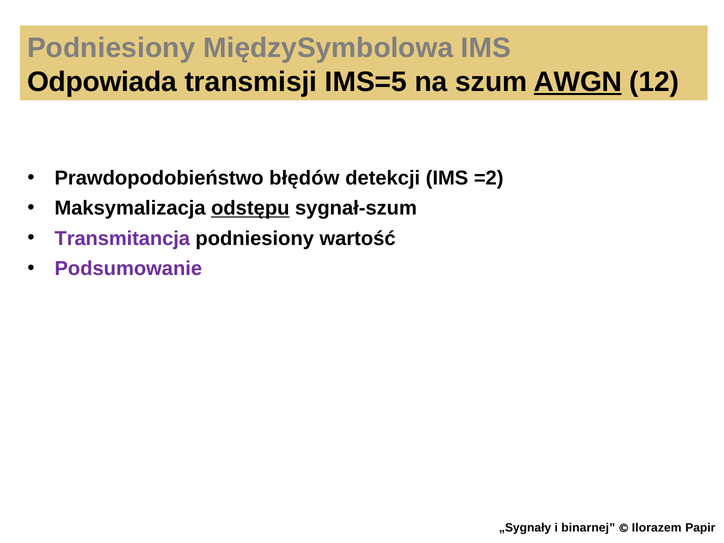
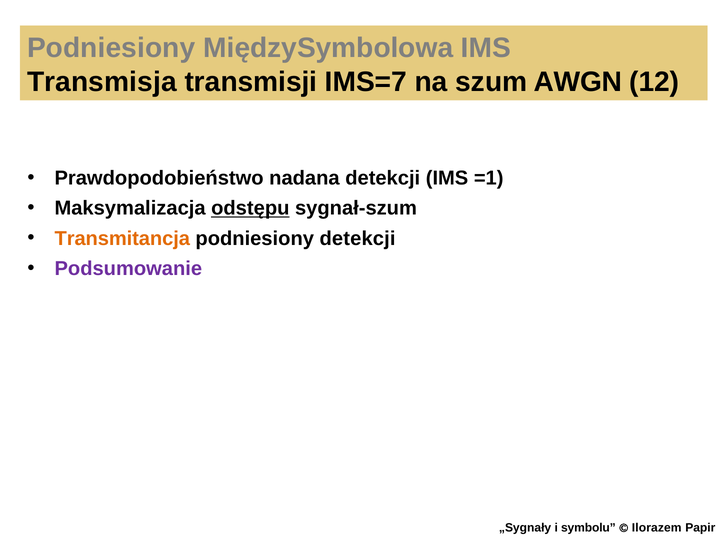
Odpowiada: Odpowiada -> Transmisja
IMS=5: IMS=5 -> IMS=7
AWGN underline: present -> none
błędów: błędów -> nadana
=2: =2 -> =1
Transmitancja colour: purple -> orange
podniesiony wartość: wartość -> detekcji
binarnej: binarnej -> symbolu
